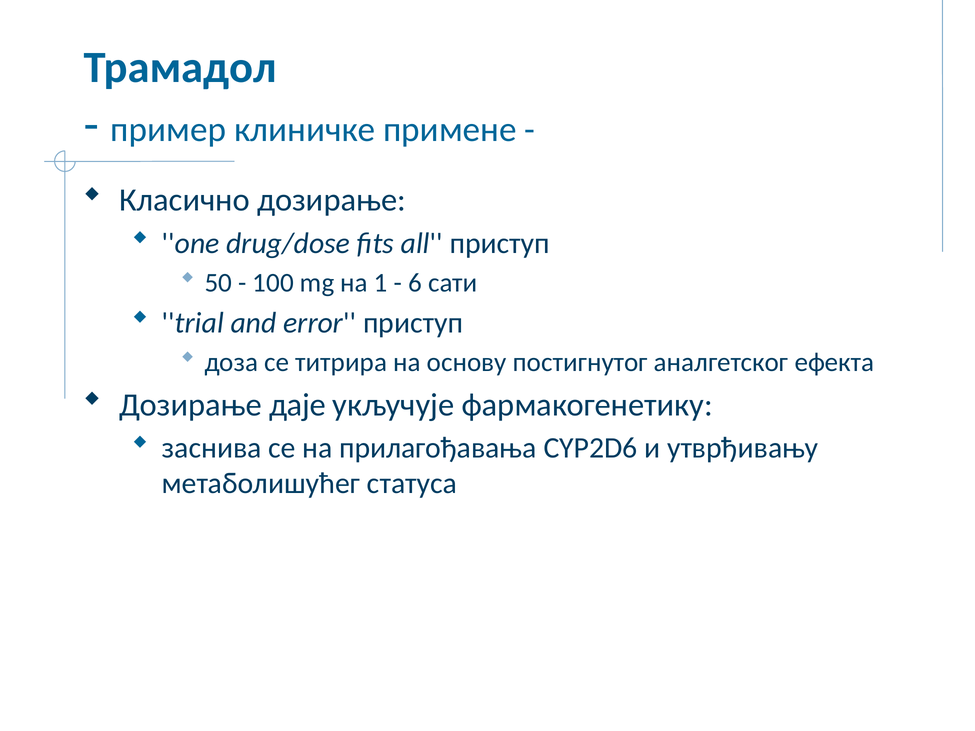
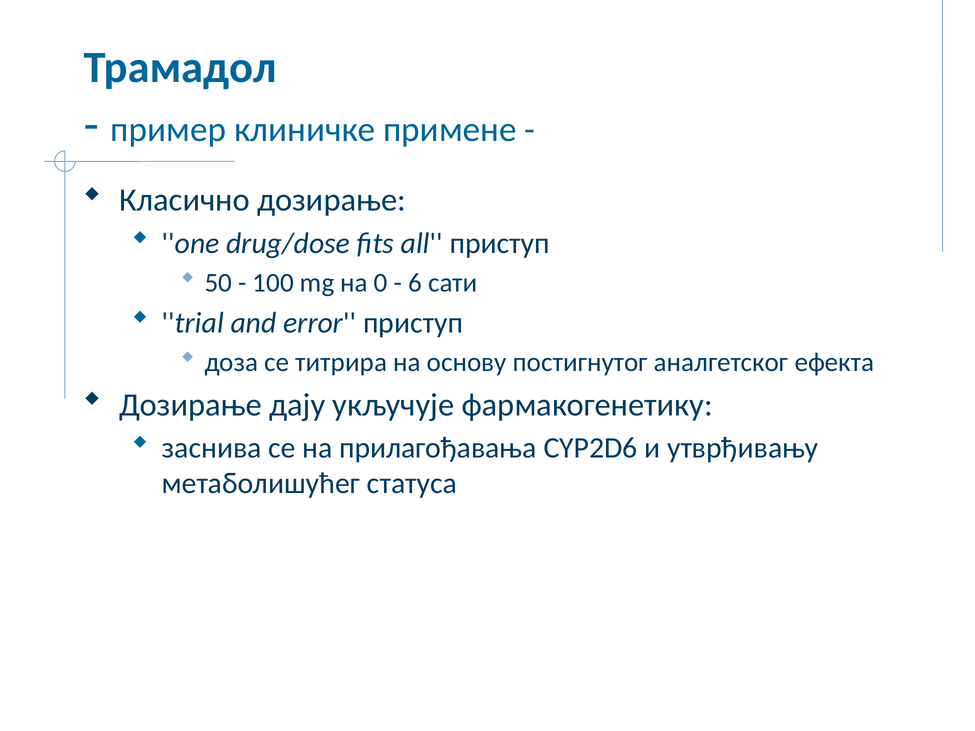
1: 1 -> 0
даје: даје -> дају
